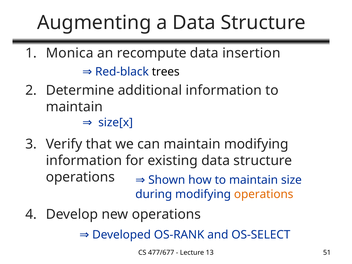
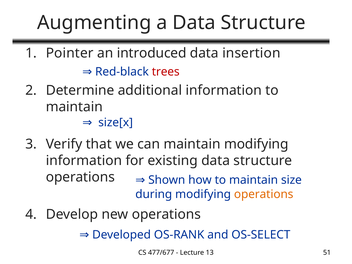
Monica: Monica -> Pointer
recompute: recompute -> introduced
trees colour: black -> red
